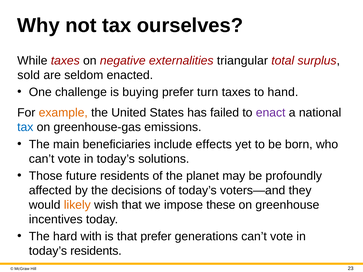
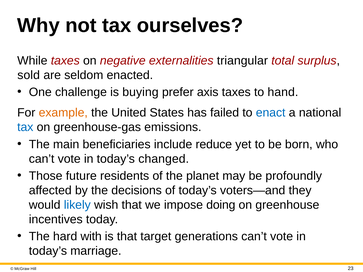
turn: turn -> axis
enact colour: purple -> blue
effects: effects -> reduce
solutions: solutions -> changed
likely colour: orange -> blue
these: these -> doing
that prefer: prefer -> target
today’s residents: residents -> marriage
